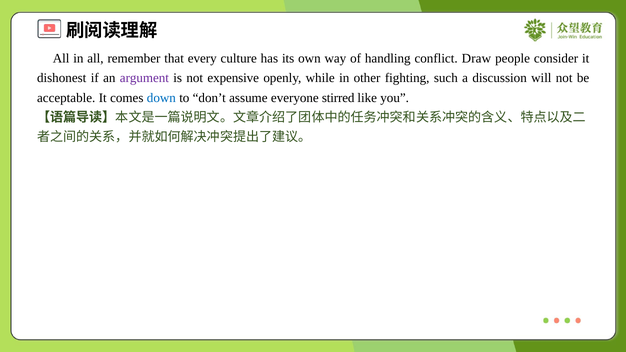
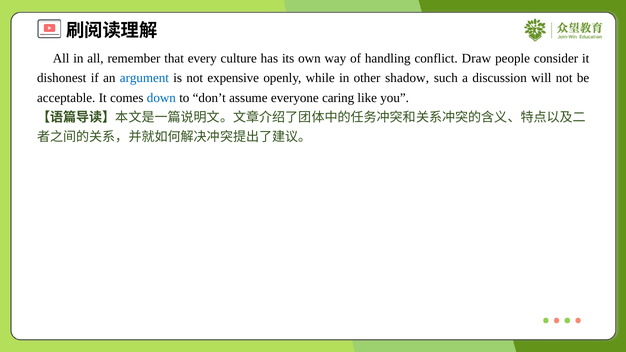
argument colour: purple -> blue
fighting: fighting -> shadow
stirred: stirred -> caring
